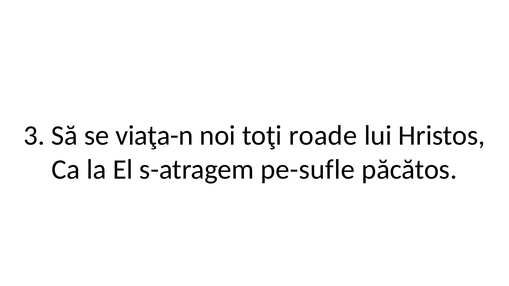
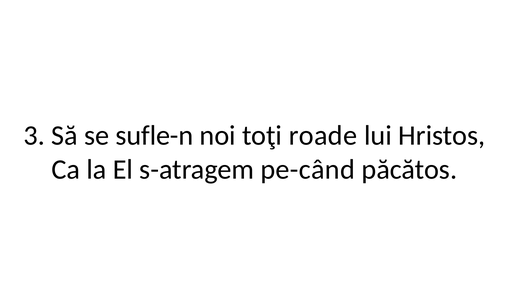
viaţa-n: viaţa-n -> sufle-n
pe-sufle: pe-sufle -> pe-când
